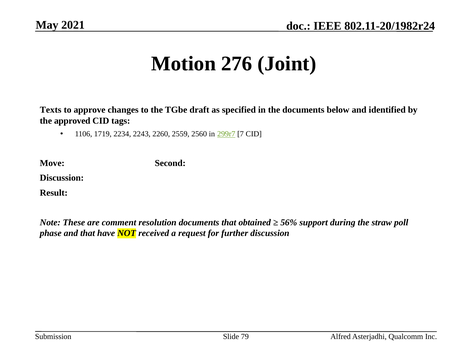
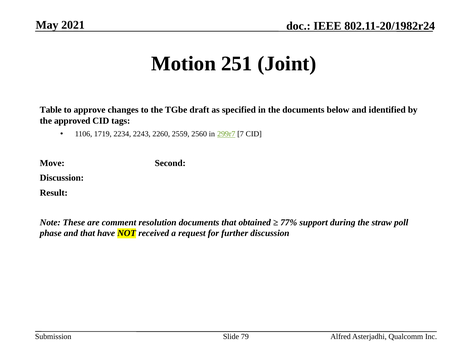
276: 276 -> 251
Texts: Texts -> Table
56%: 56% -> 77%
